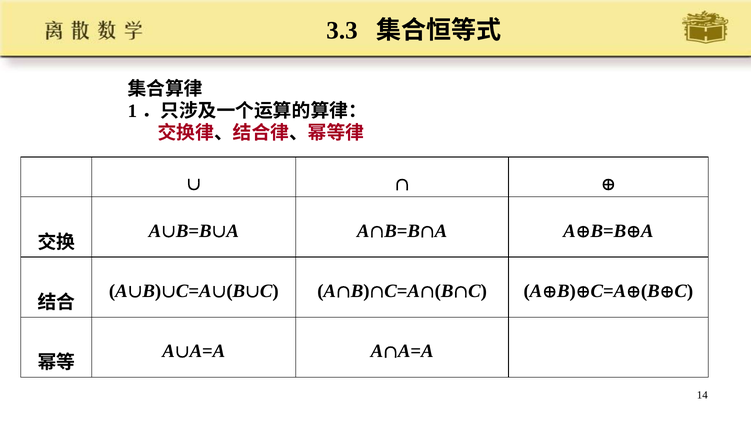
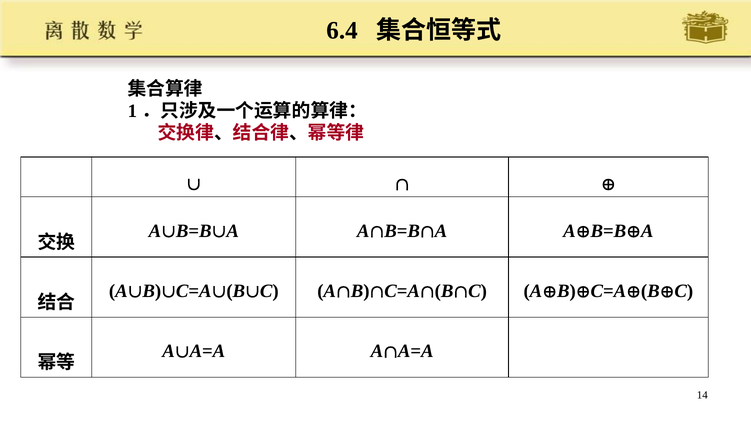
3.3: 3.3 -> 6.4
